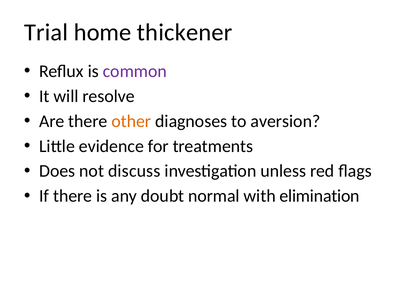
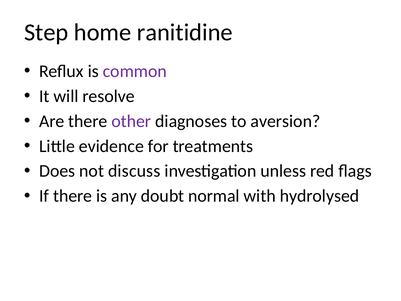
Trial: Trial -> Step
thickener: thickener -> ranitidine
other colour: orange -> purple
elimination: elimination -> hydrolysed
